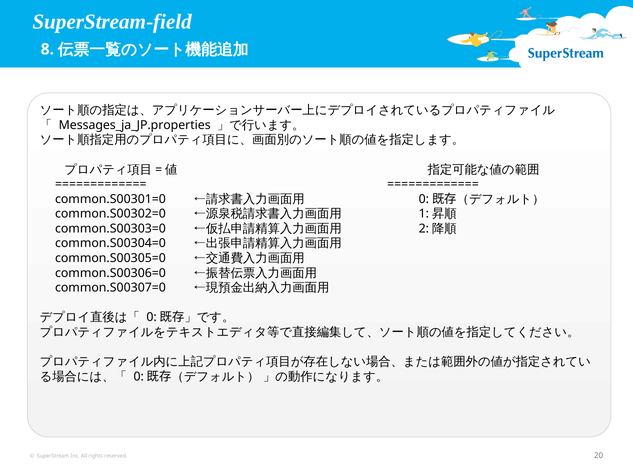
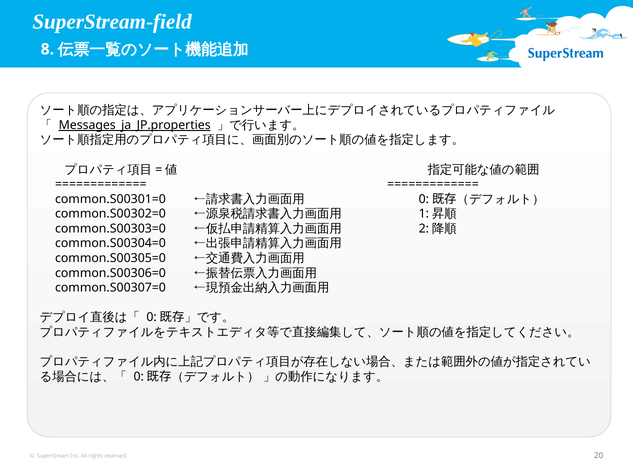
Messages_ja_JP.properties underline: none -> present
